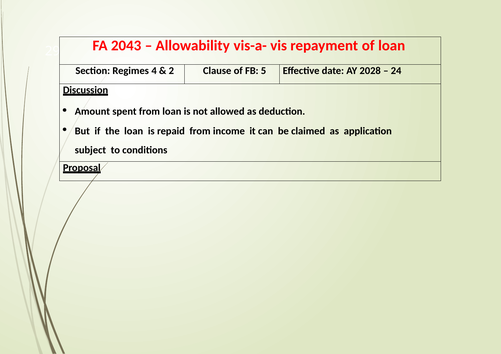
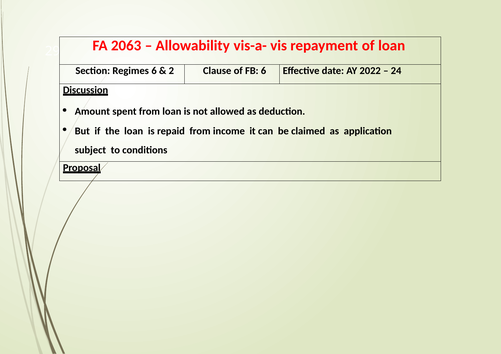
2043: 2043 -> 2063
Regimes 4: 4 -> 6
FB 5: 5 -> 6
2028: 2028 -> 2022
